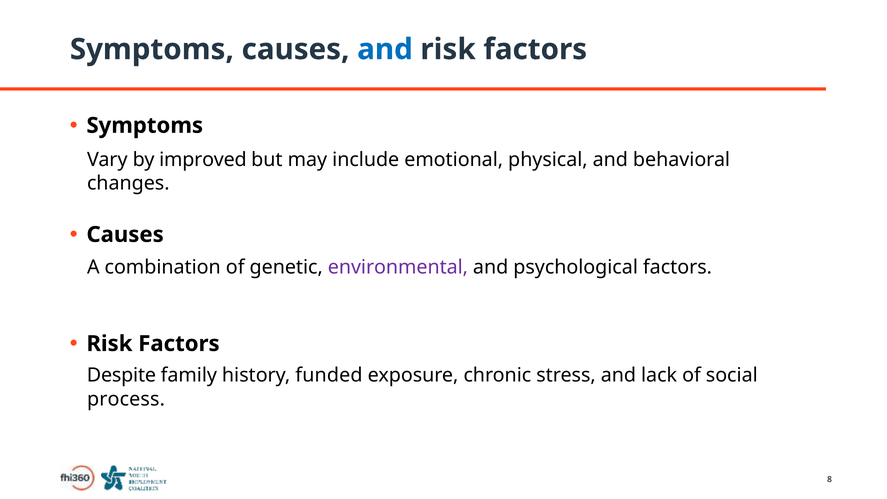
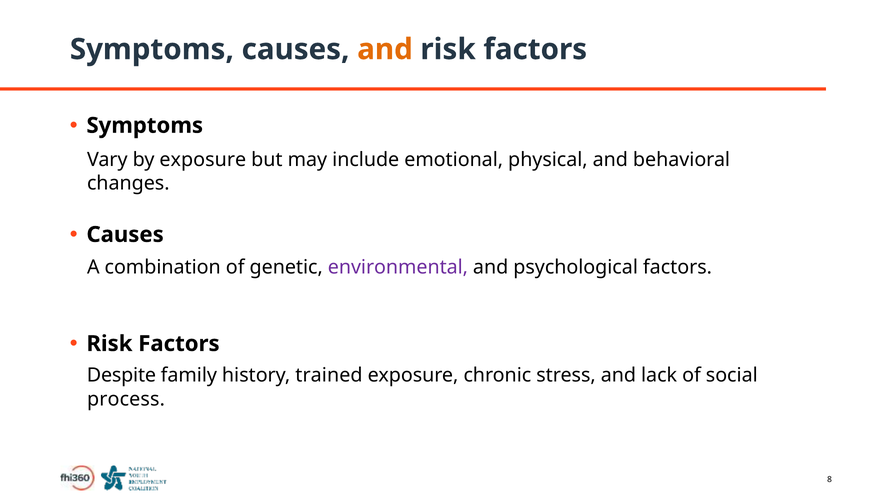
and at (385, 49) colour: blue -> orange
by improved: improved -> exposure
funded: funded -> trained
